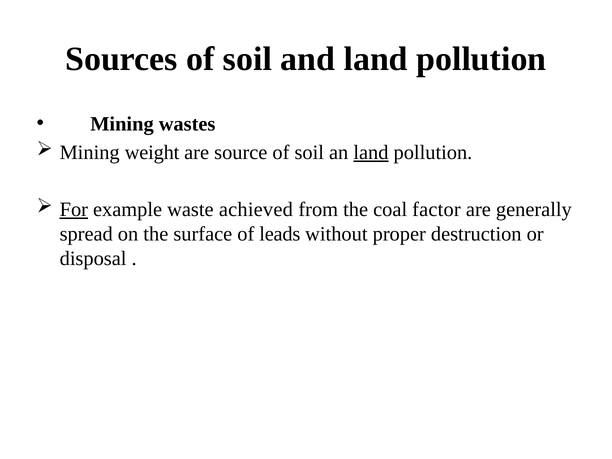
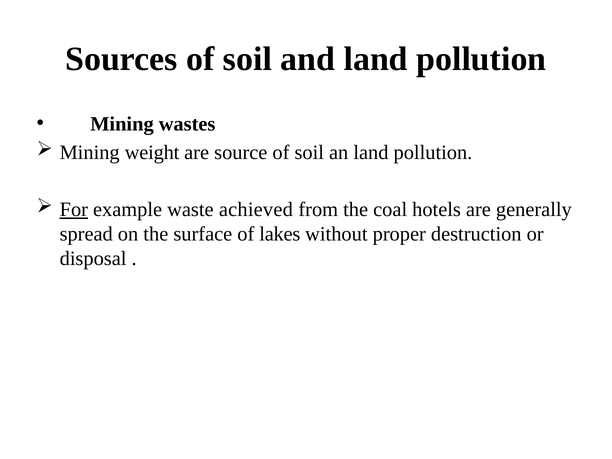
land at (371, 152) underline: present -> none
factor: factor -> hotels
leads: leads -> lakes
